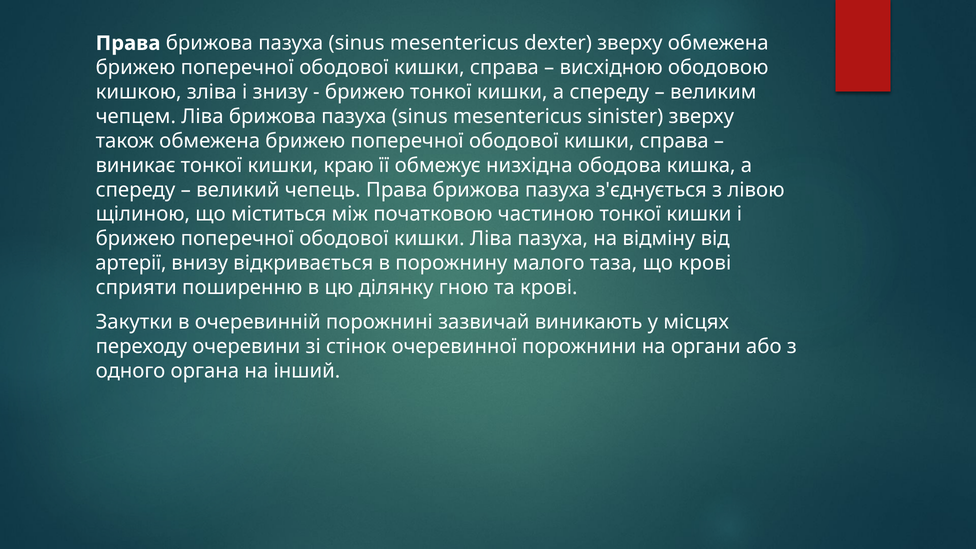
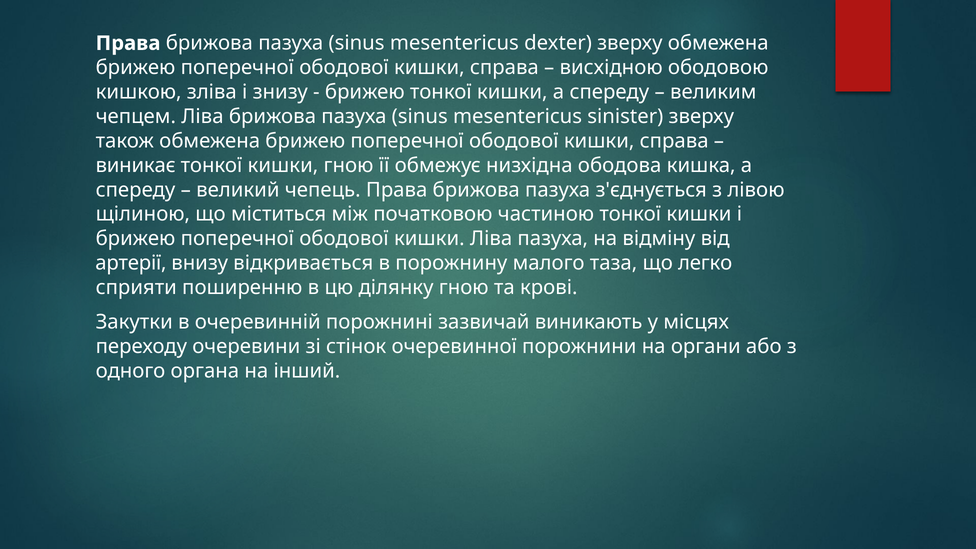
кишки краю: краю -> гною
що крові: крові -> легко
